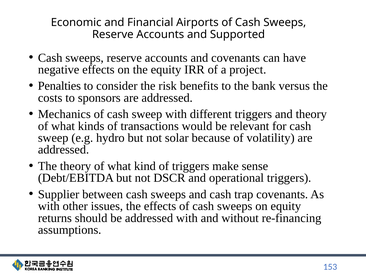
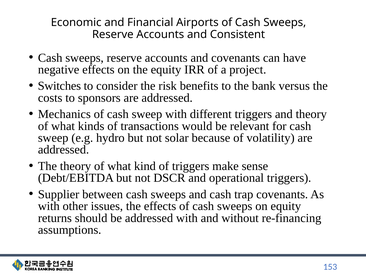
Supported: Supported -> Consistent
Penalties: Penalties -> Switches
